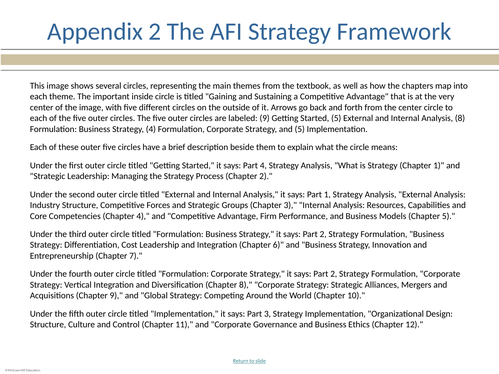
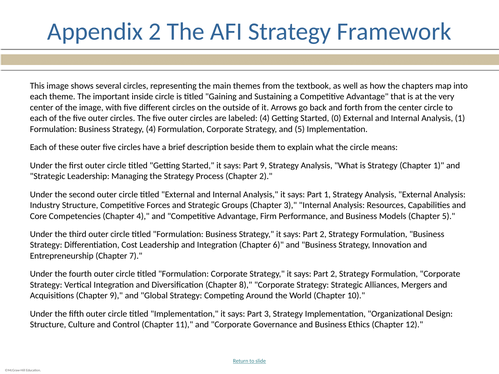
labeled 9: 9 -> 4
Started 5: 5 -> 0
Analysis 8: 8 -> 1
Part 4: 4 -> 9
